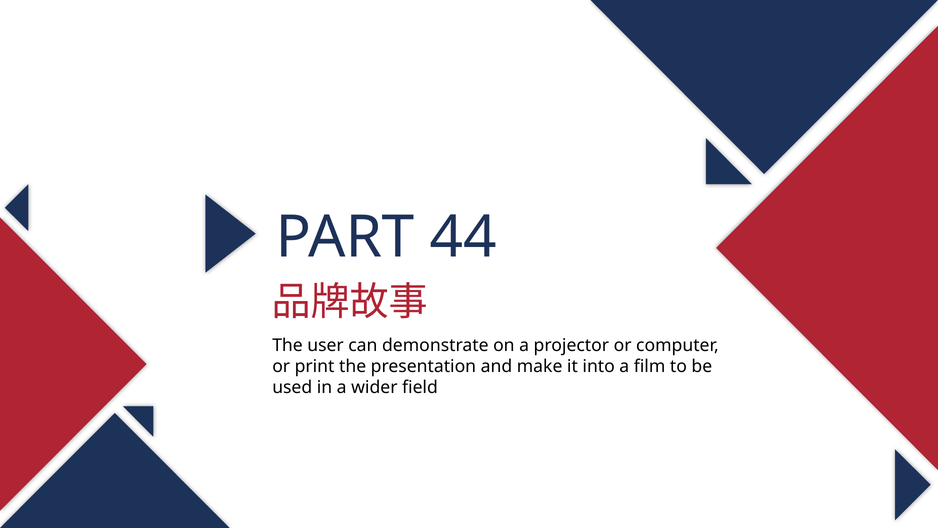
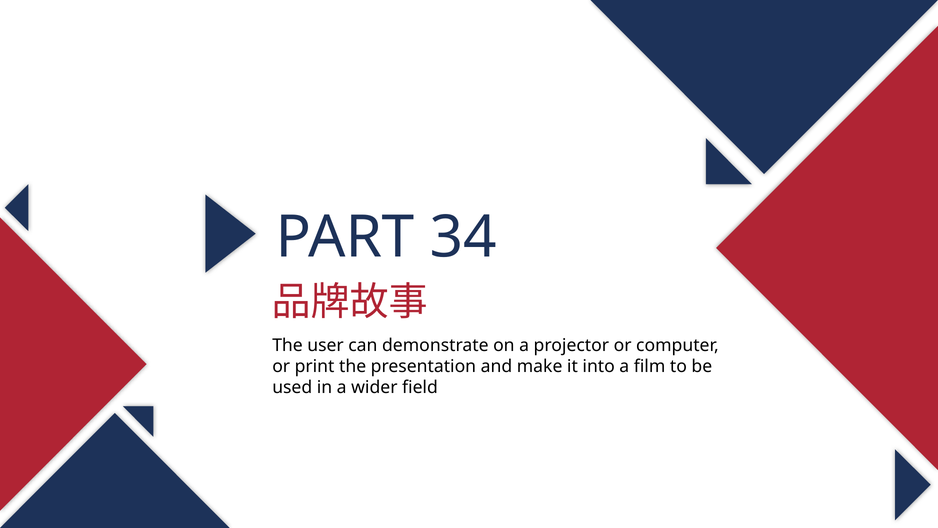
44: 44 -> 34
